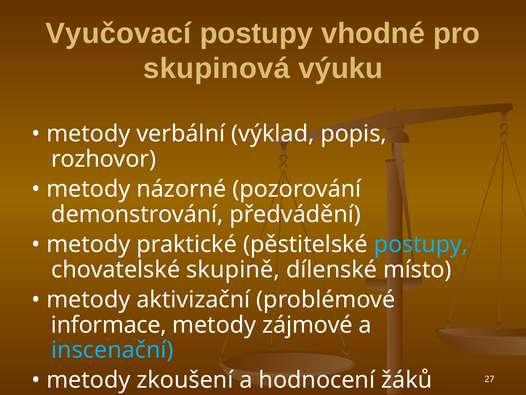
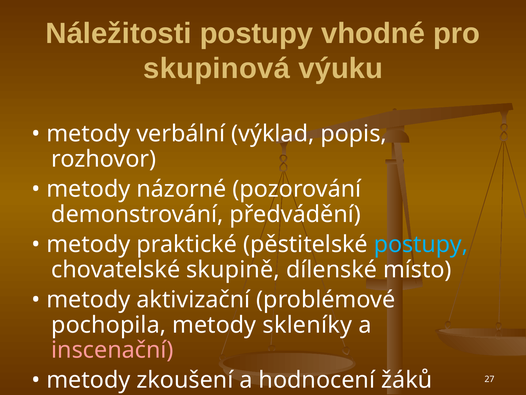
Vyučovací: Vyučovací -> Náležitosti
informace: informace -> pochopila
zájmové: zájmové -> skleníky
inscenační colour: light blue -> pink
